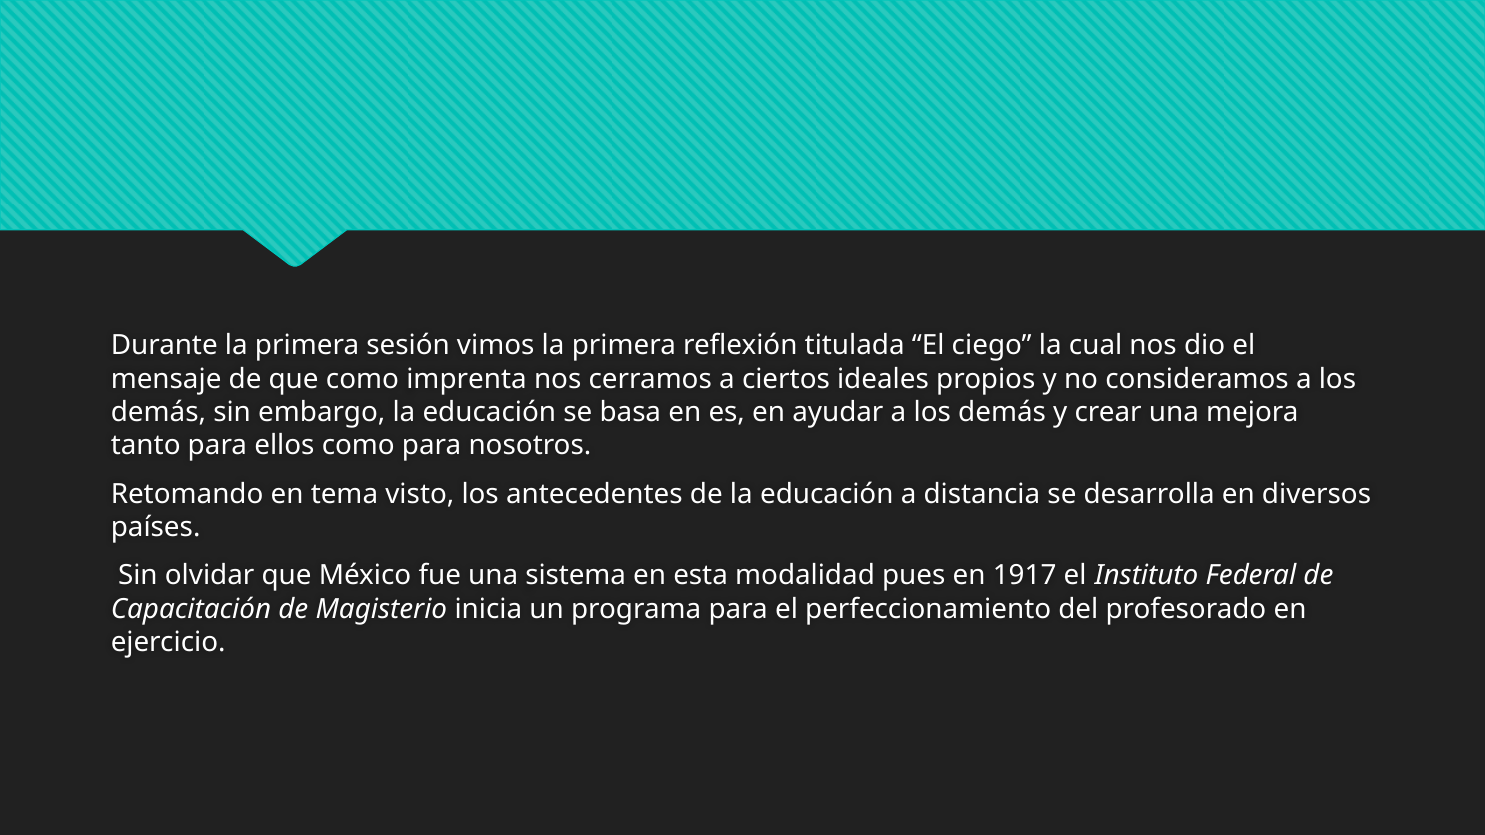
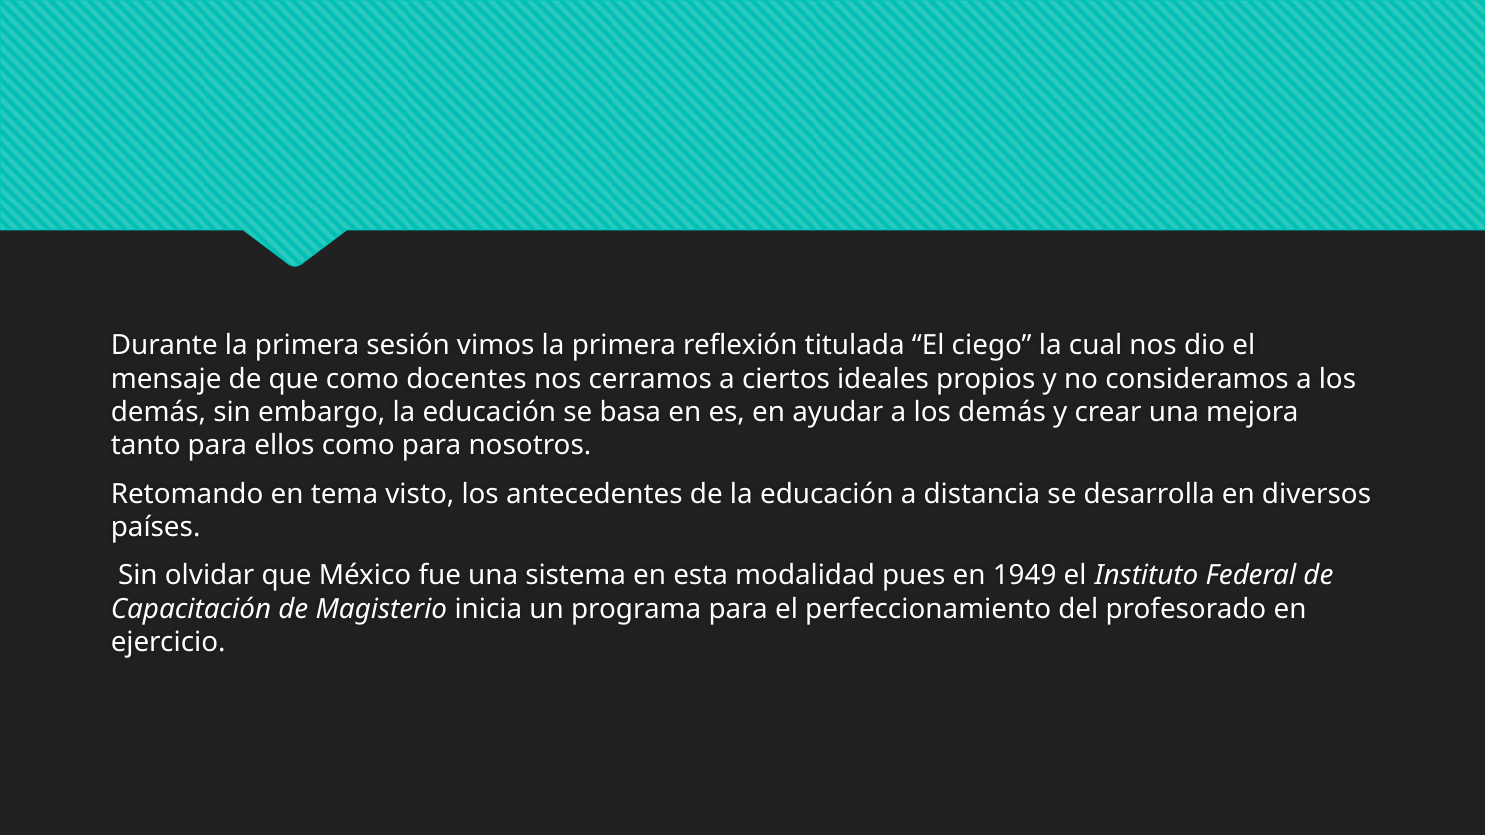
imprenta: imprenta -> docentes
1917: 1917 -> 1949
